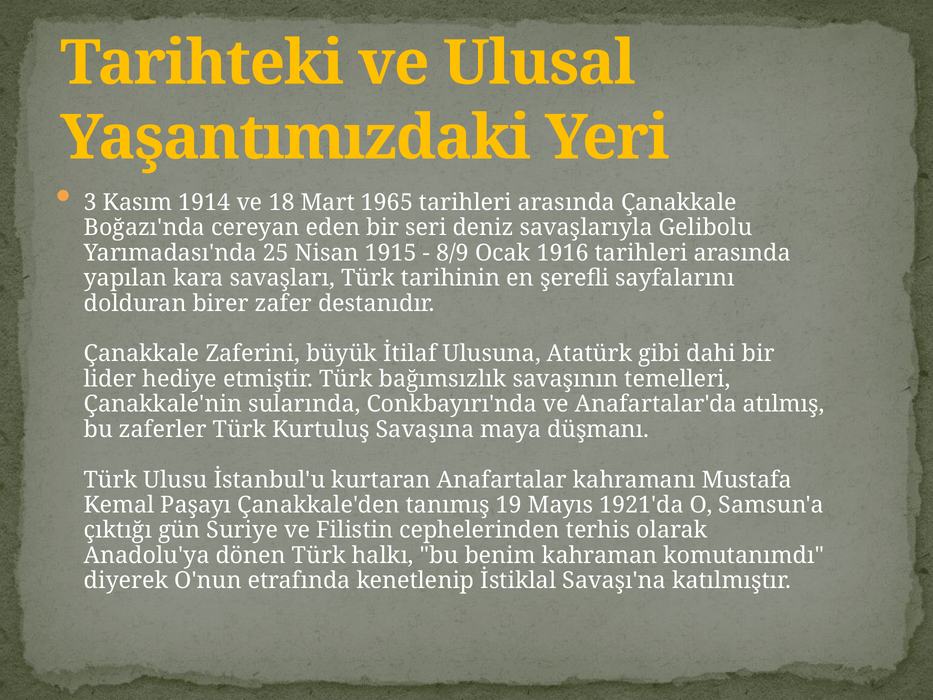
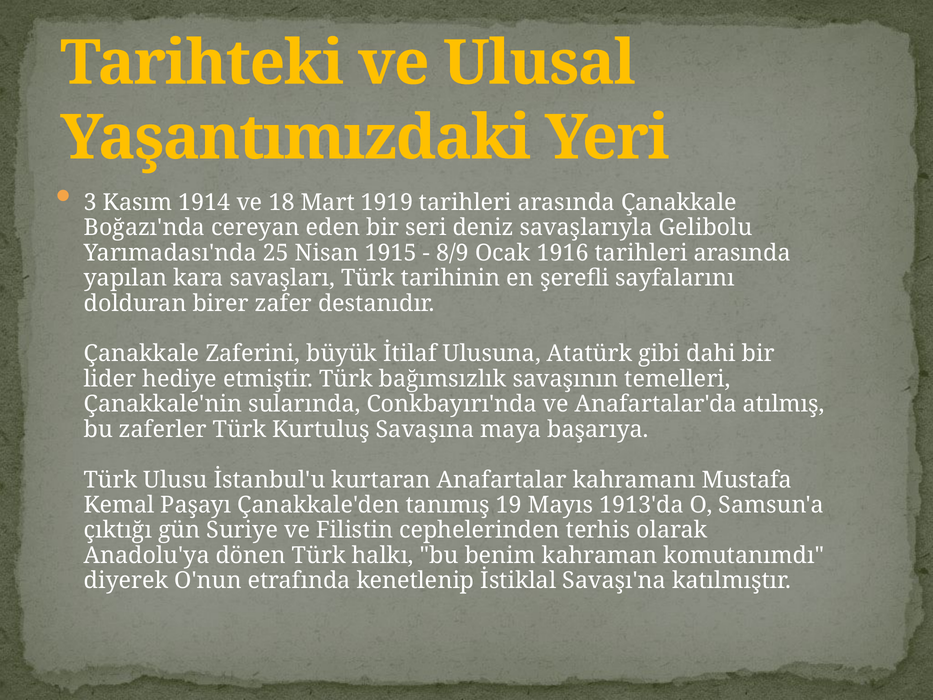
1965: 1965 -> 1919
düşmanı: düşmanı -> başarıya
1921'da: 1921'da -> 1913'da
